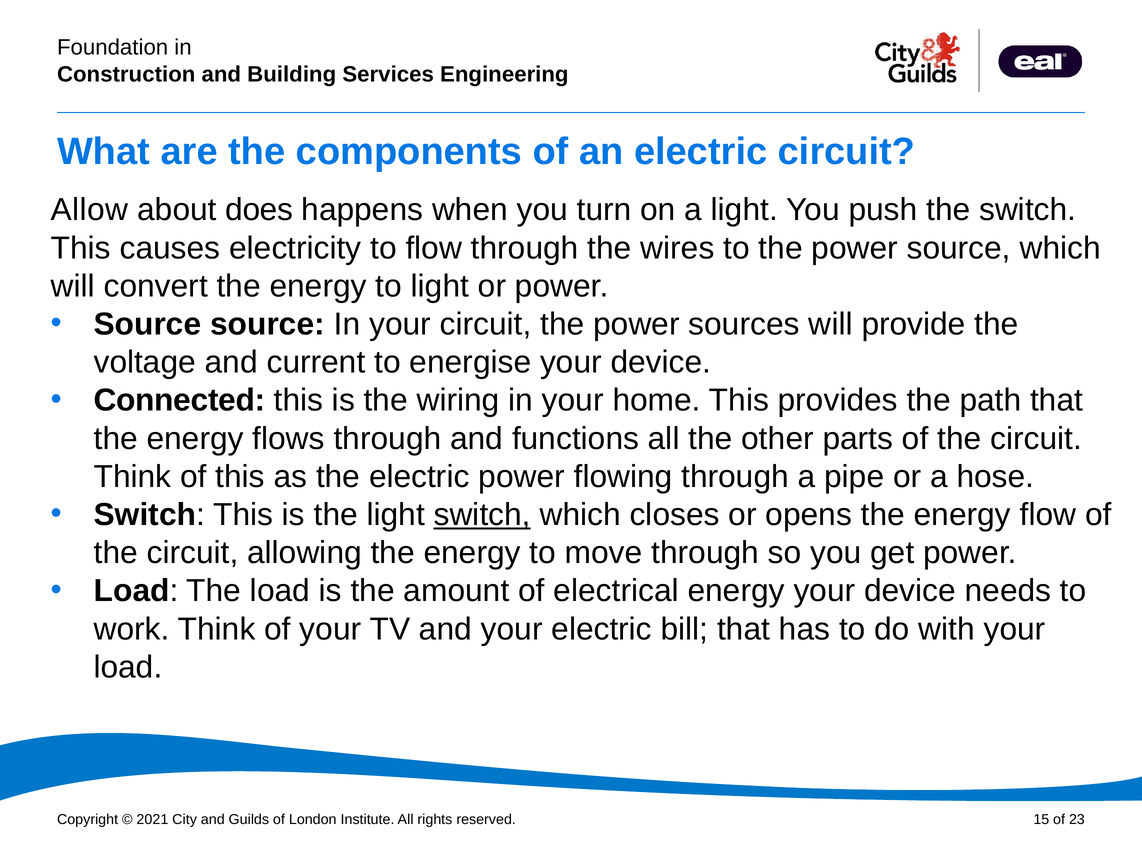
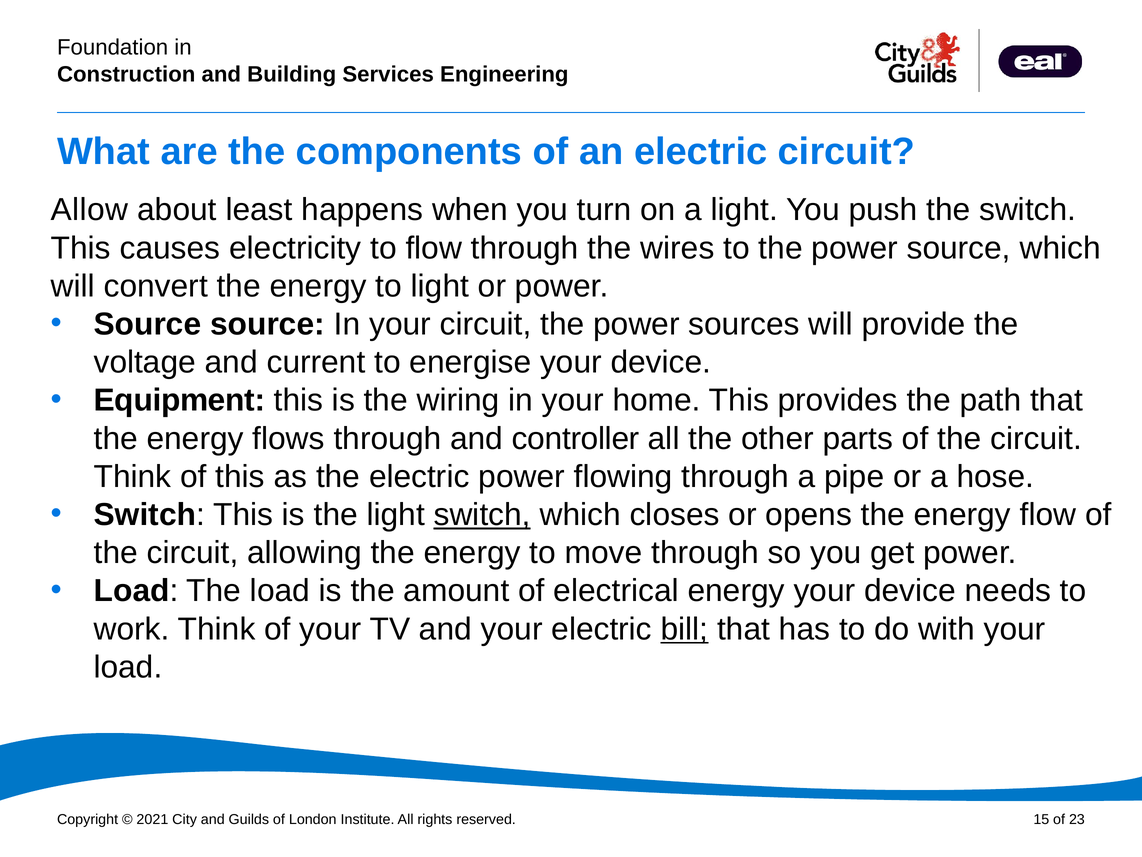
does: does -> least
Connected: Connected -> Equipment
functions: functions -> controller
bill underline: none -> present
